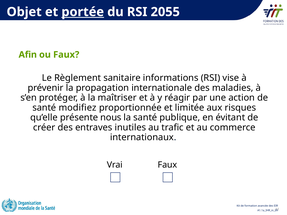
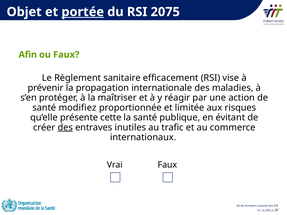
2055: 2055 -> 2075
informations: informations -> efficacement
nous: nous -> cette
des at (65, 128) underline: none -> present
